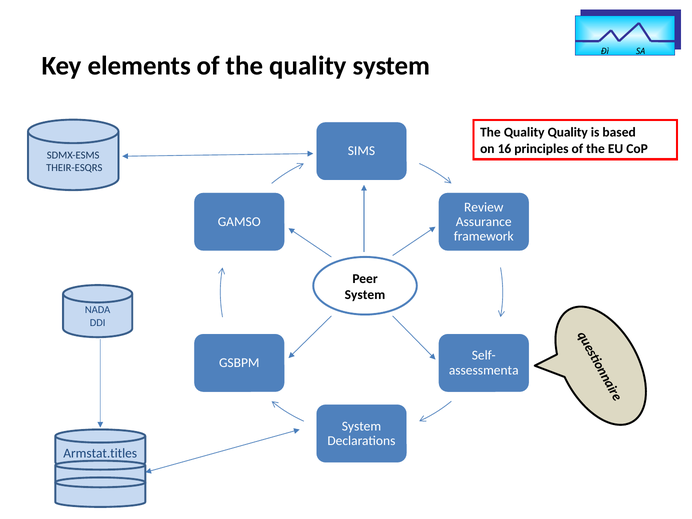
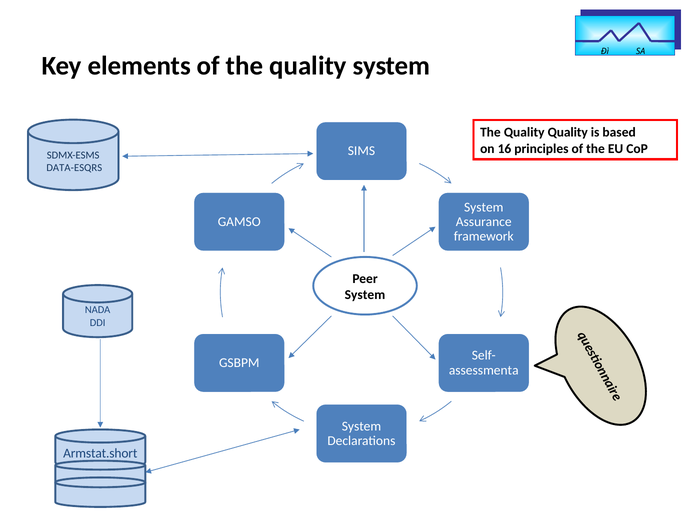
THEIR-ESQRS: THEIR-ESQRS -> DATA-ESQRS
Review at (484, 207): Review -> System
Armstat.titles: Armstat.titles -> Armstat.short
